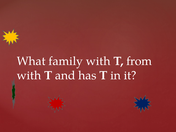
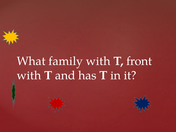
from: from -> front
